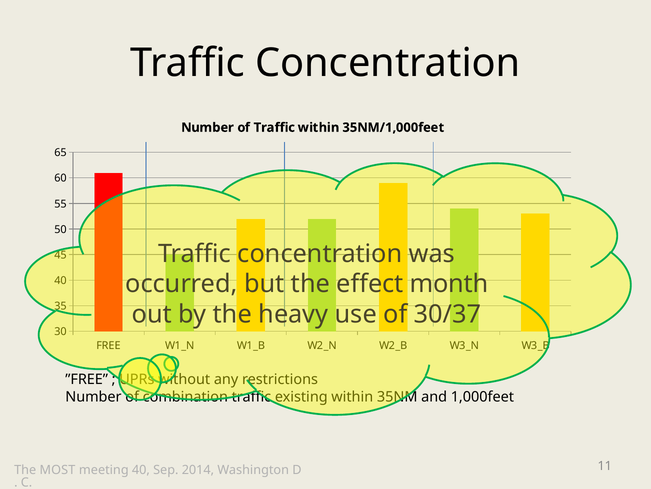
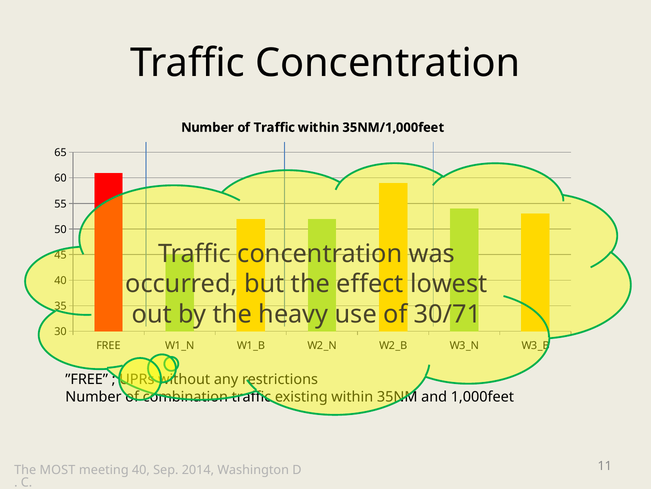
month: month -> lowest
30/37: 30/37 -> 30/71
